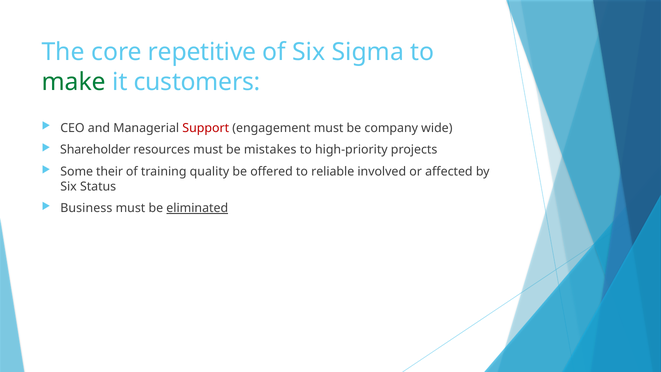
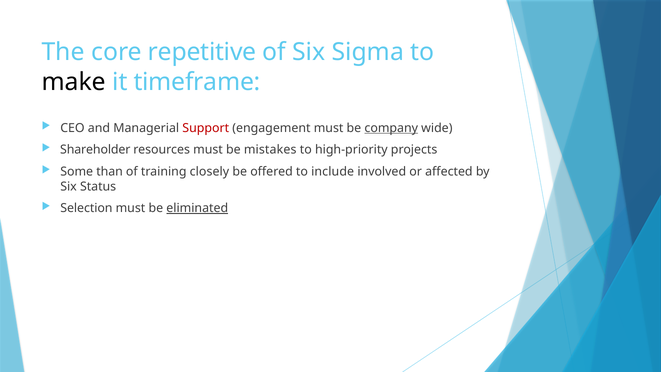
make colour: green -> black
customers: customers -> timeframe
company underline: none -> present
their: their -> than
quality: quality -> closely
reliable: reliable -> include
Business: Business -> Selection
